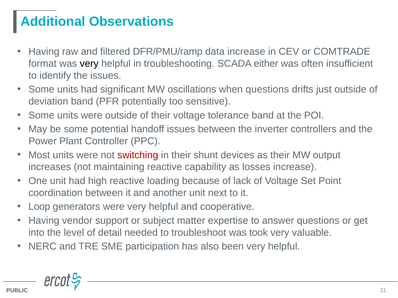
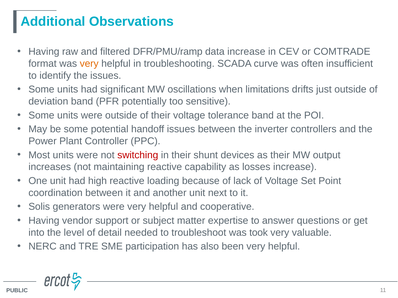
very at (89, 64) colour: black -> orange
either: either -> curve
when questions: questions -> limitations
Loop: Loop -> Solis
